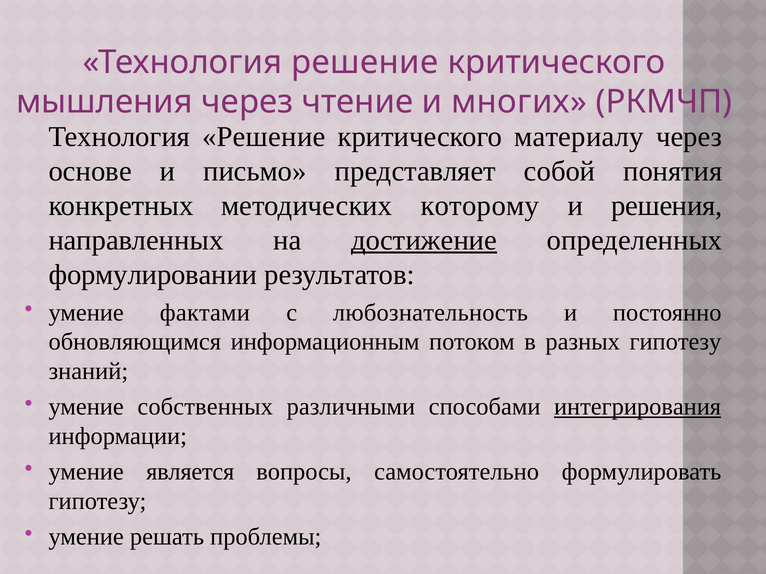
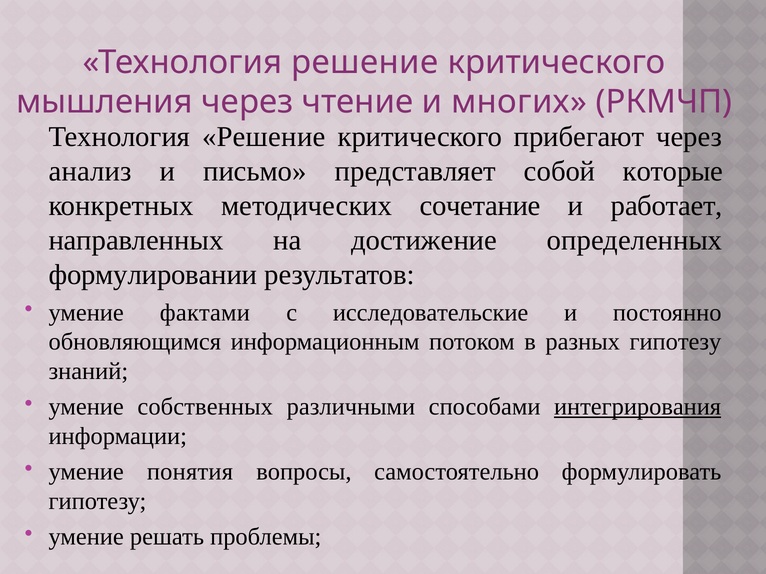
материалу: материалу -> прибегают
основе: основе -> анализ
понятия: понятия -> которые
которому: которому -> сочетание
решения: решения -> работает
достижение underline: present -> none
любознательность: любознательность -> исследовательские
является: является -> понятия
